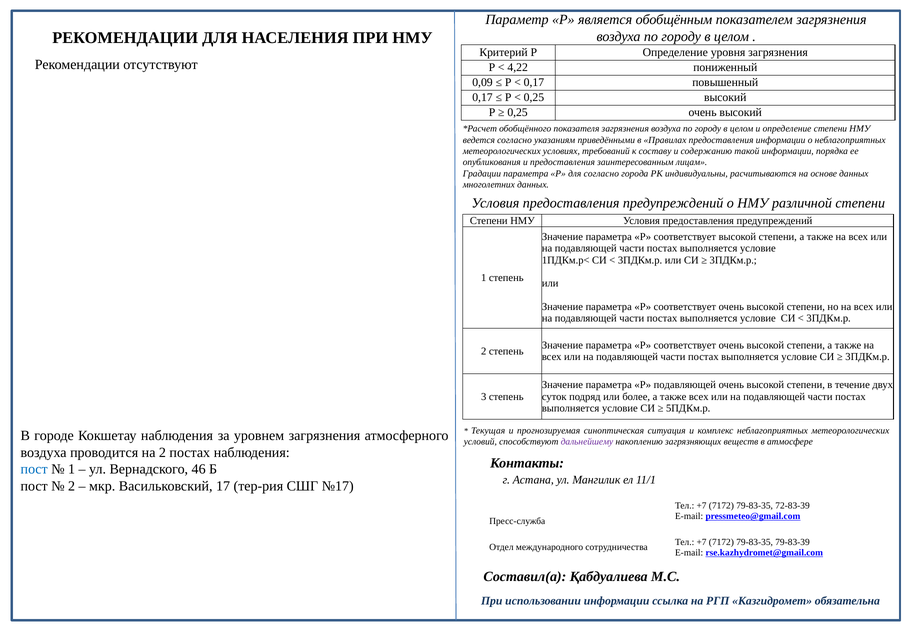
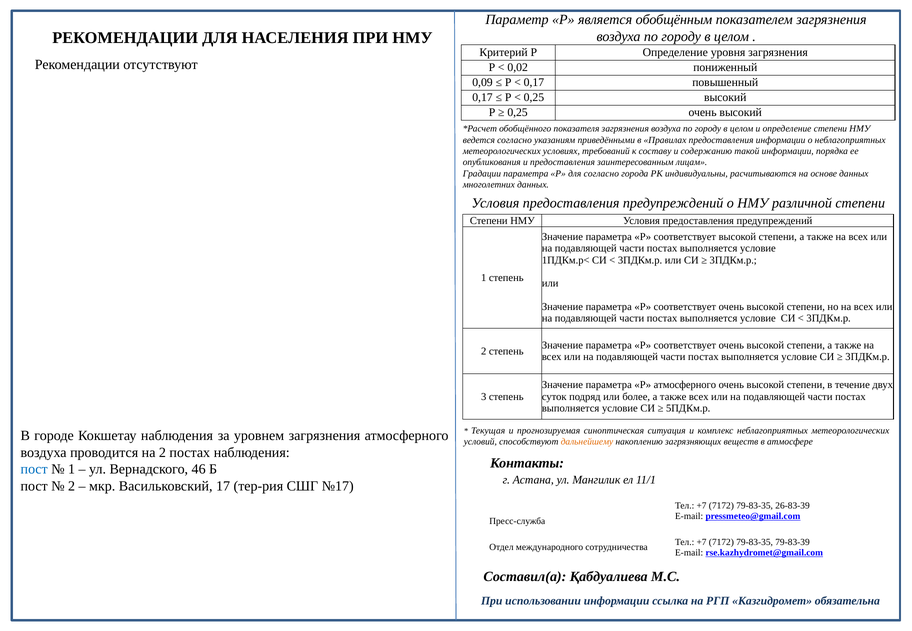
4,22: 4,22 -> 0,02
Р подавляющей: подавляющей -> атмосферного
дальнейшему colour: purple -> orange
72-83-39: 72-83-39 -> 26-83-39
